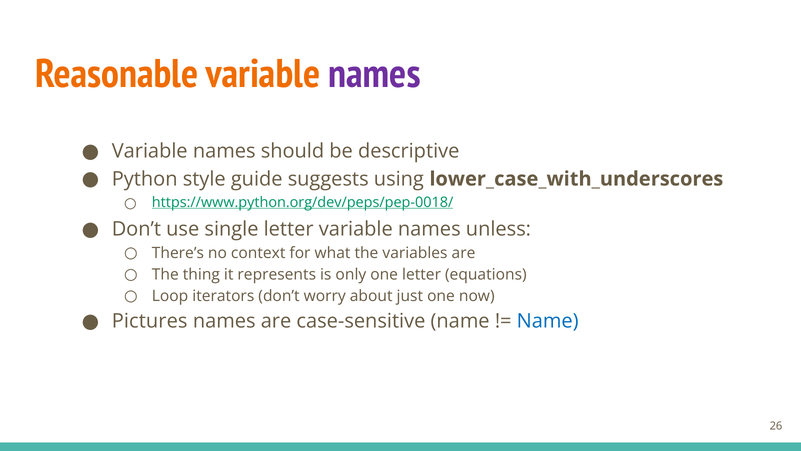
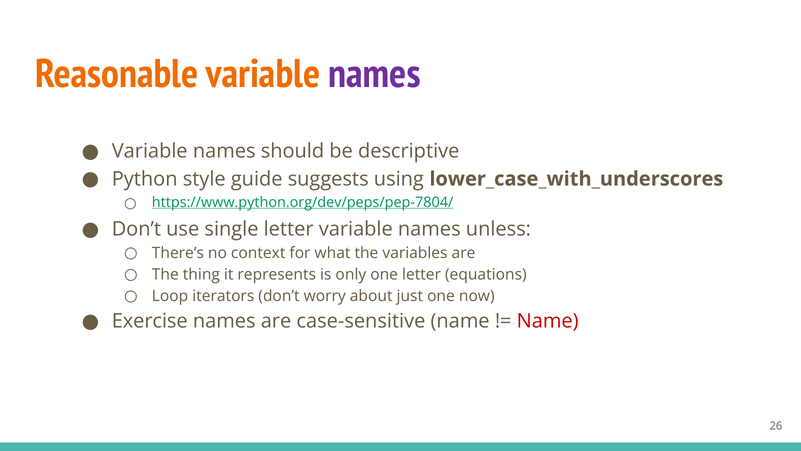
https://www.python.org/dev/peps/pep-0018/: https://www.python.org/dev/peps/pep-0018/ -> https://www.python.org/dev/peps/pep-7804/
Pictures: Pictures -> Exercise
Name at (548, 321) colour: blue -> red
